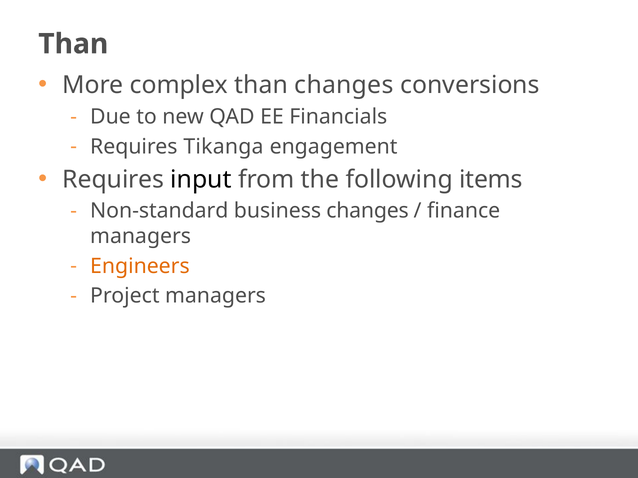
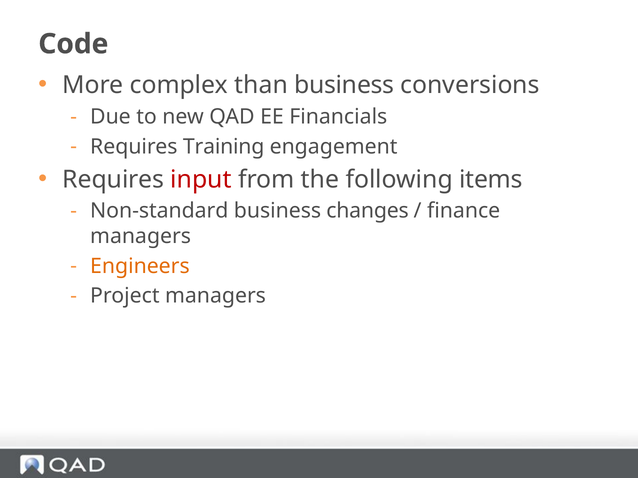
Than at (73, 44): Than -> Code
than changes: changes -> business
Tikanga: Tikanga -> Training
input colour: black -> red
